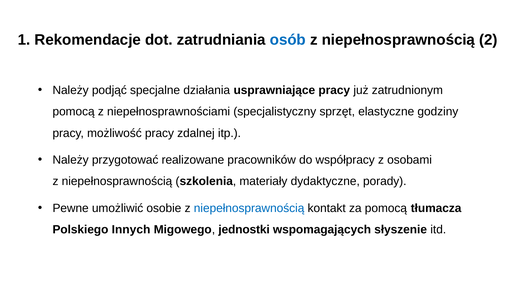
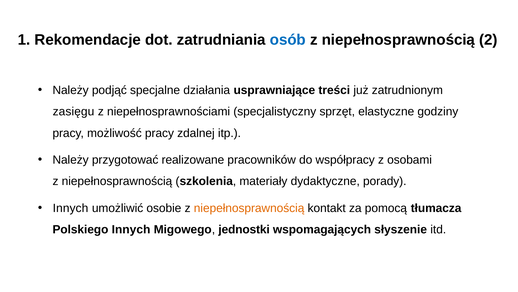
usprawniające pracy: pracy -> treści
pomocą at (74, 111): pomocą -> zasięgu
Pewne at (71, 208): Pewne -> Innych
niepełnosprawnością at (249, 208) colour: blue -> orange
